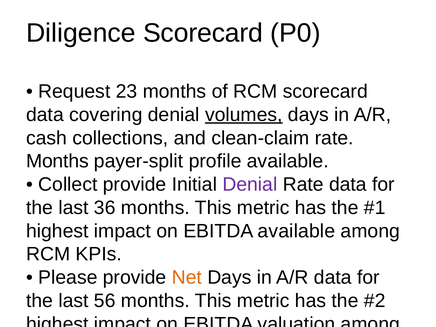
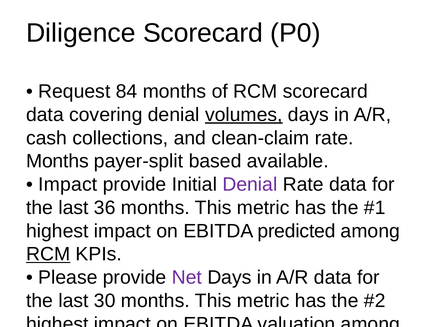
23: 23 -> 84
profile: profile -> based
Collect at (68, 184): Collect -> Impact
EBITDA available: available -> predicted
RCM at (48, 254) underline: none -> present
Net at (187, 278) colour: orange -> purple
56: 56 -> 30
